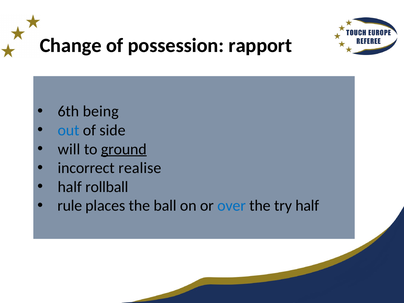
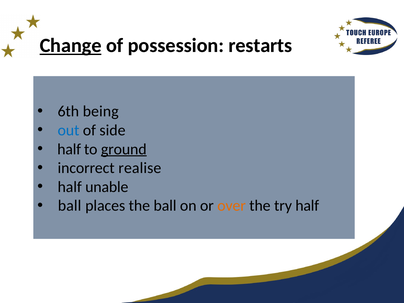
Change underline: none -> present
rapport: rapport -> restarts
will at (69, 149): will -> half
rollball: rollball -> unable
rule at (70, 206): rule -> ball
over colour: blue -> orange
